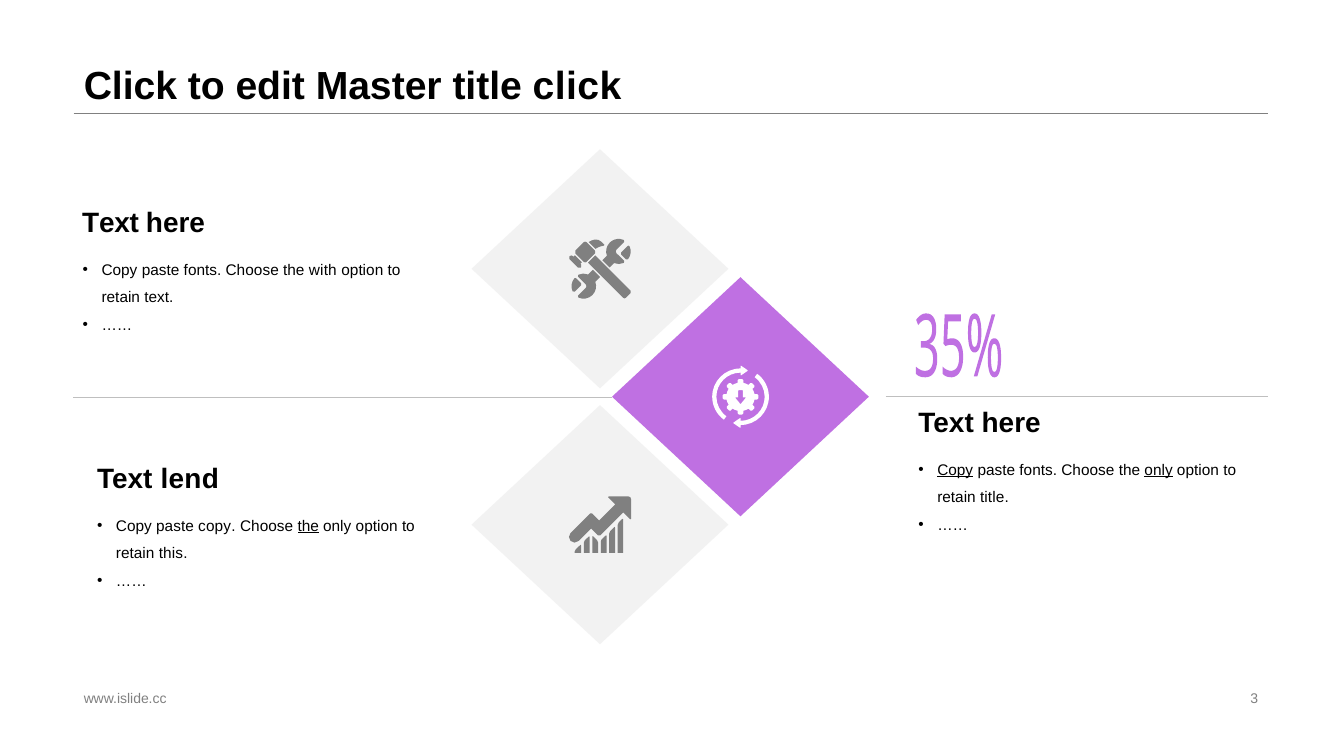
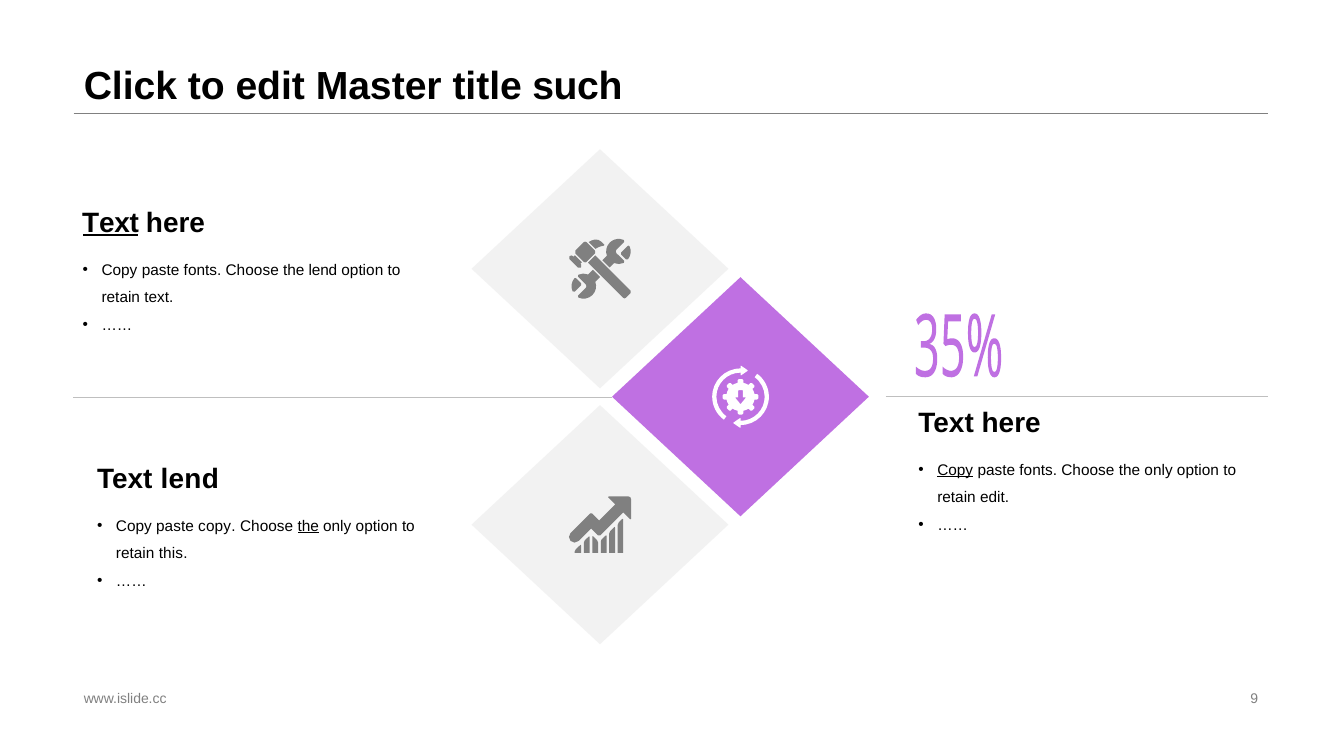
title click: click -> such
Text at (111, 223) underline: none -> present
the with: with -> lend
only at (1159, 470) underline: present -> none
retain title: title -> edit
3: 3 -> 9
